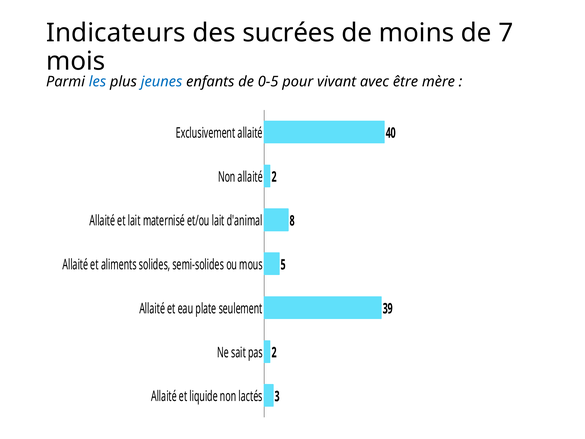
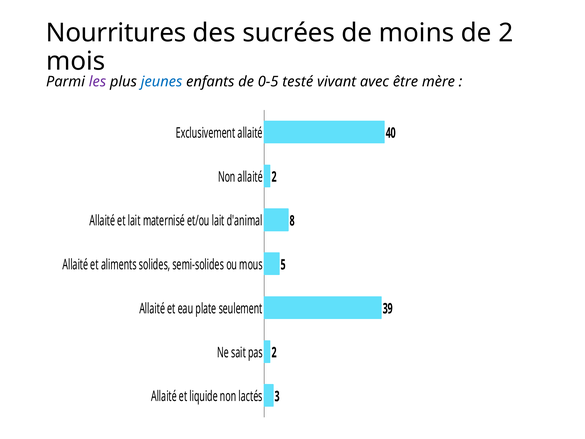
Indicateurs: Indicateurs -> Nourritures
de 7: 7 -> 2
les colour: blue -> purple
pour: pour -> testé
